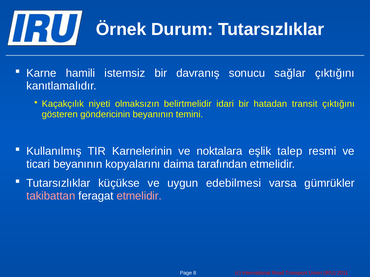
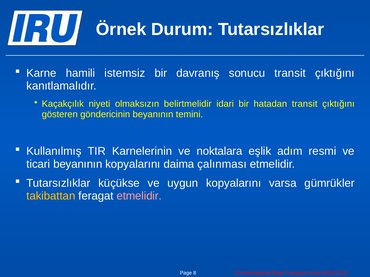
sonucu sağlar: sağlar -> transit
talep: talep -> adım
tarafından: tarafından -> çalınması
uygun edebilmesi: edebilmesi -> kopyalarını
takibattan colour: pink -> yellow
